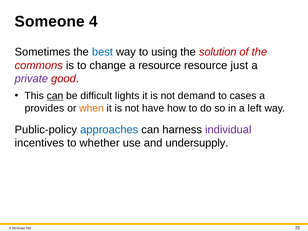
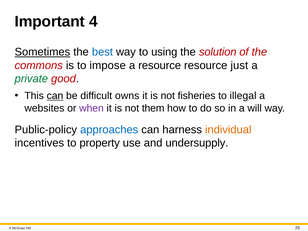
Someone: Someone -> Important
Sometimes underline: none -> present
change: change -> impose
private colour: purple -> green
lights: lights -> owns
demand: demand -> fisheries
cases: cases -> illegal
provides: provides -> websites
when colour: orange -> purple
have: have -> them
left: left -> will
individual colour: purple -> orange
whether: whether -> property
